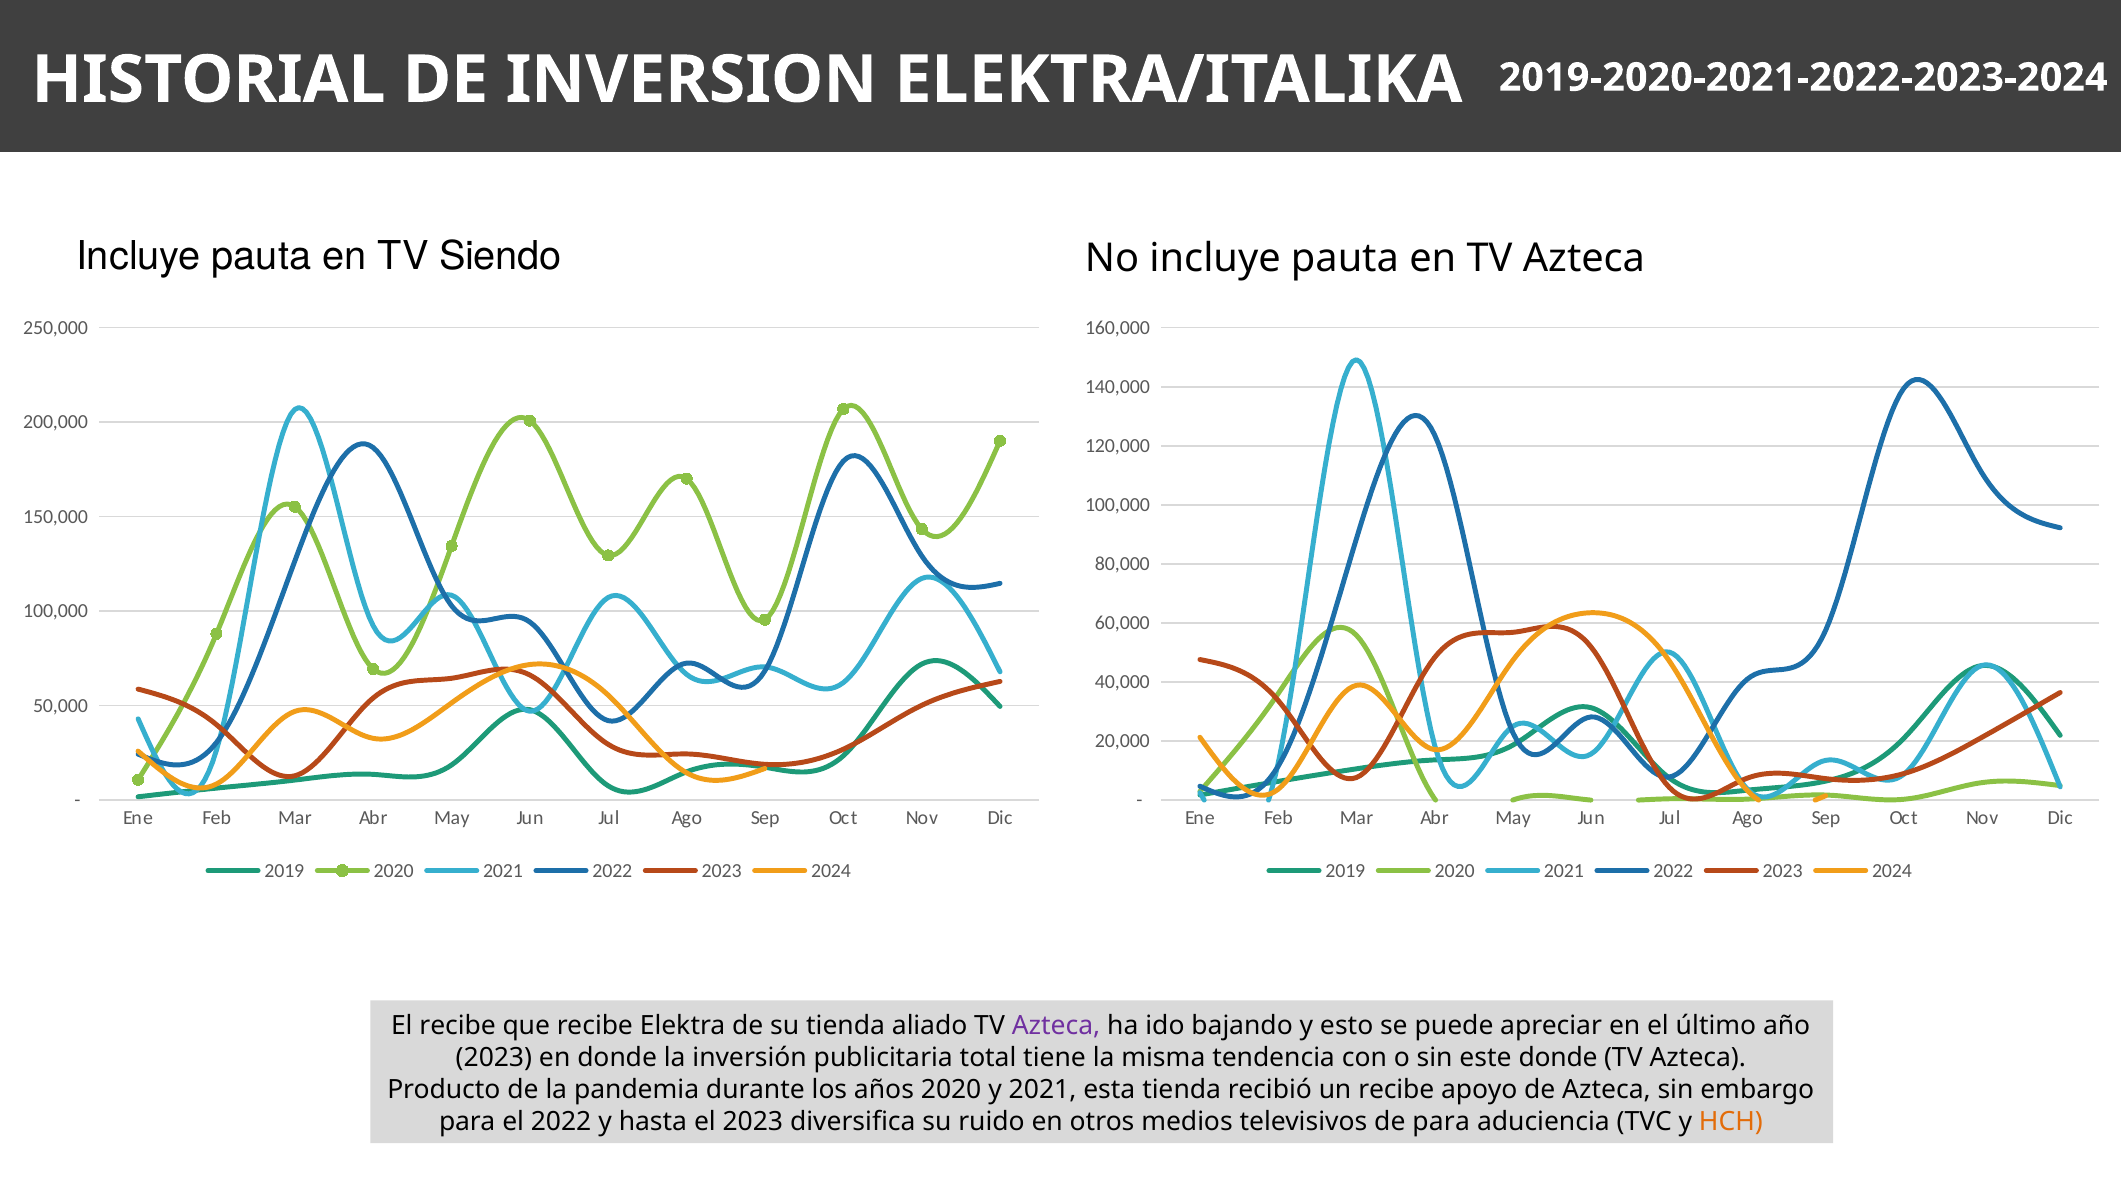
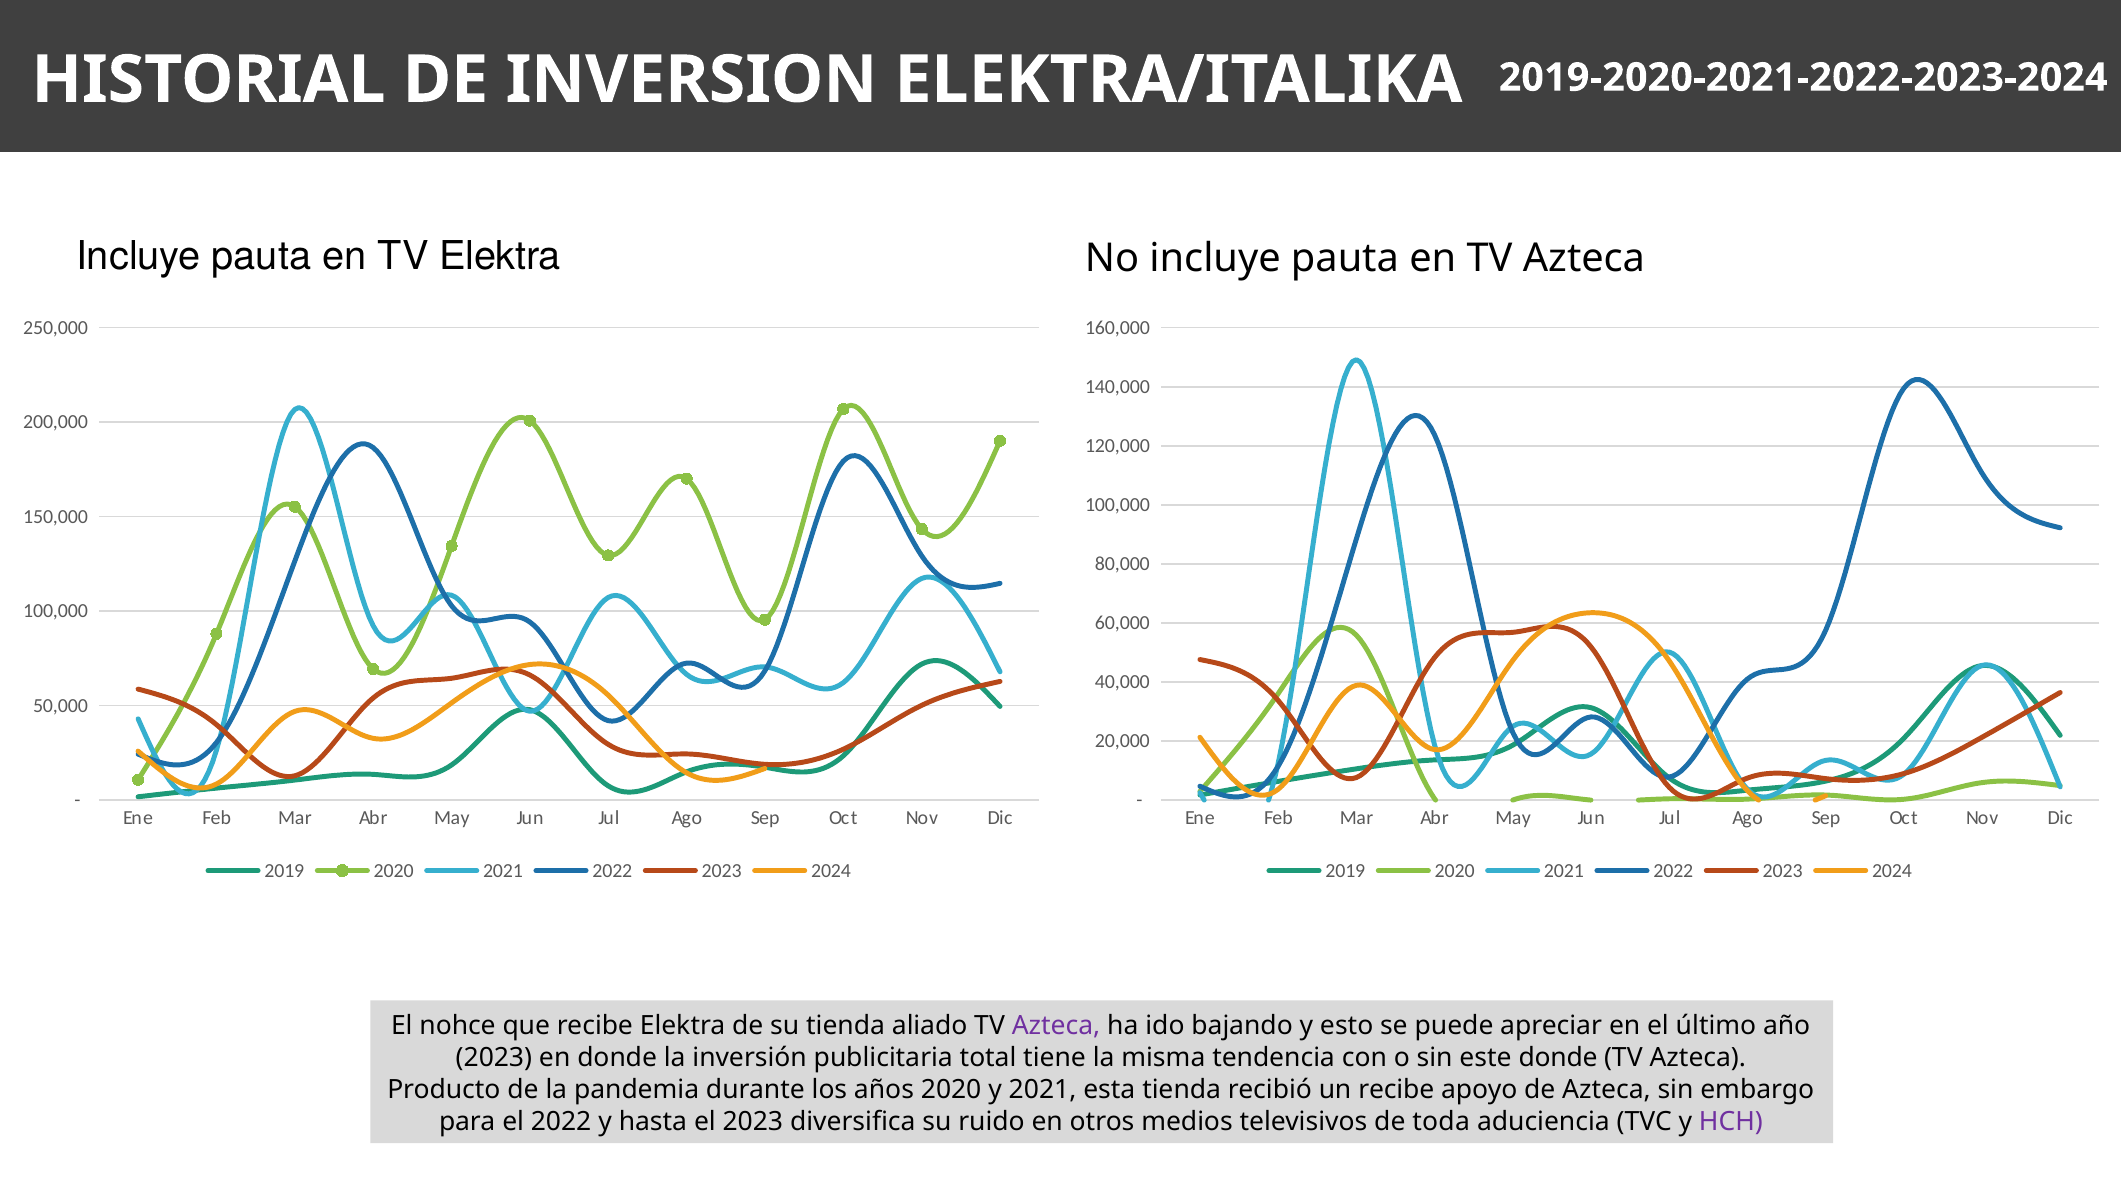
TV Siendo: Siendo -> Elektra
El recibe: recibe -> nohce
de para: para -> toda
HCH colour: orange -> purple
